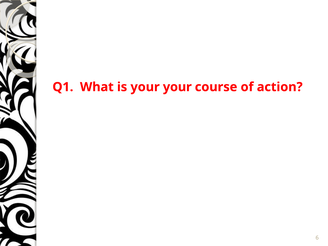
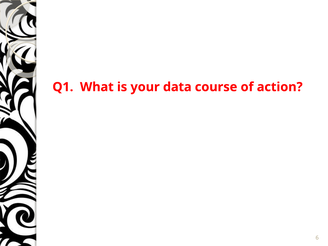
your your: your -> data
